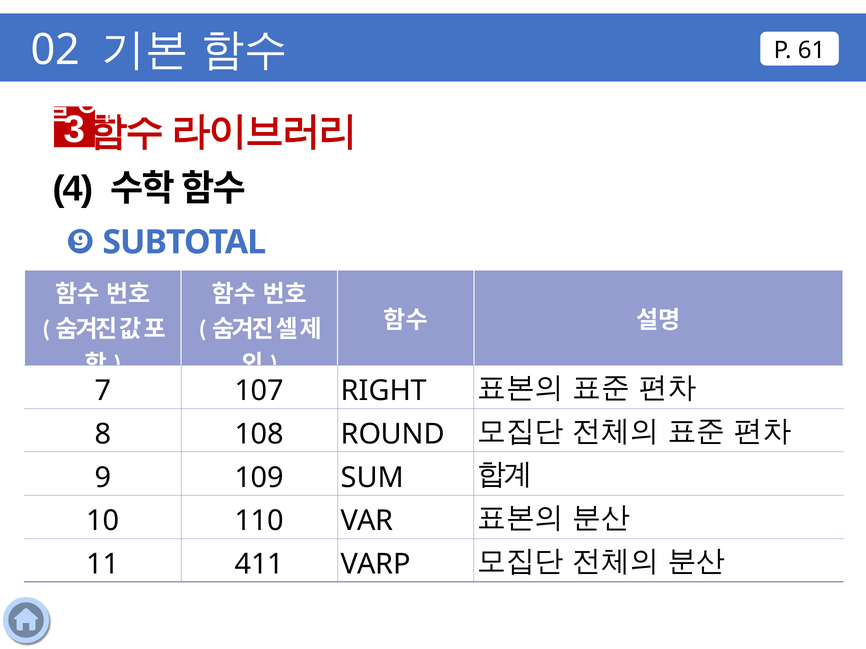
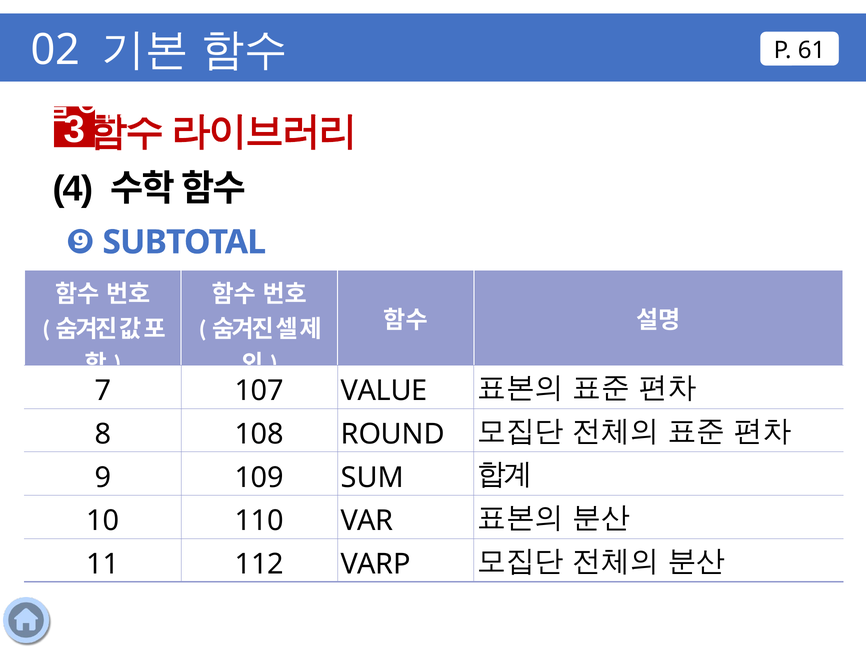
RIGHT: RIGHT -> VALUE
411: 411 -> 112
